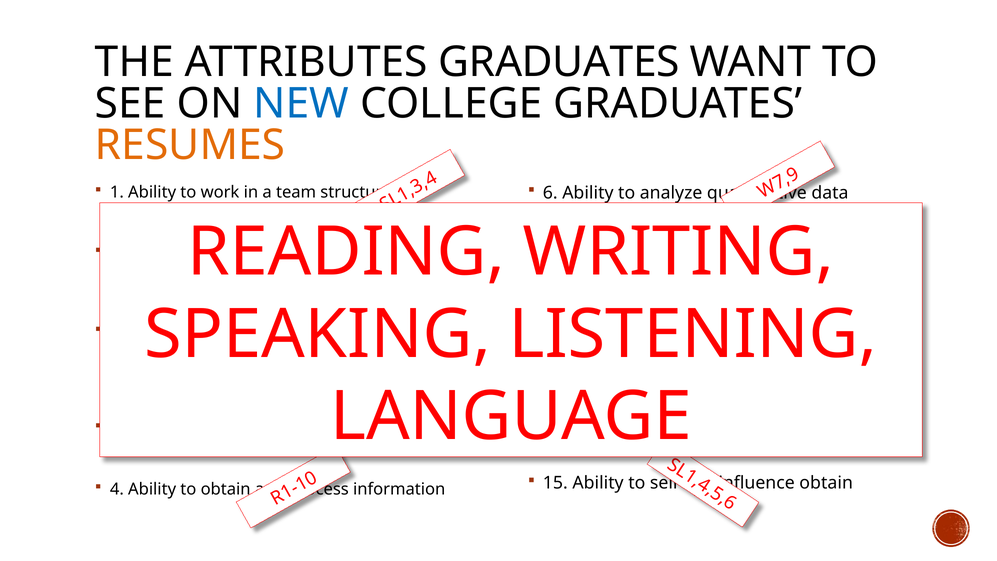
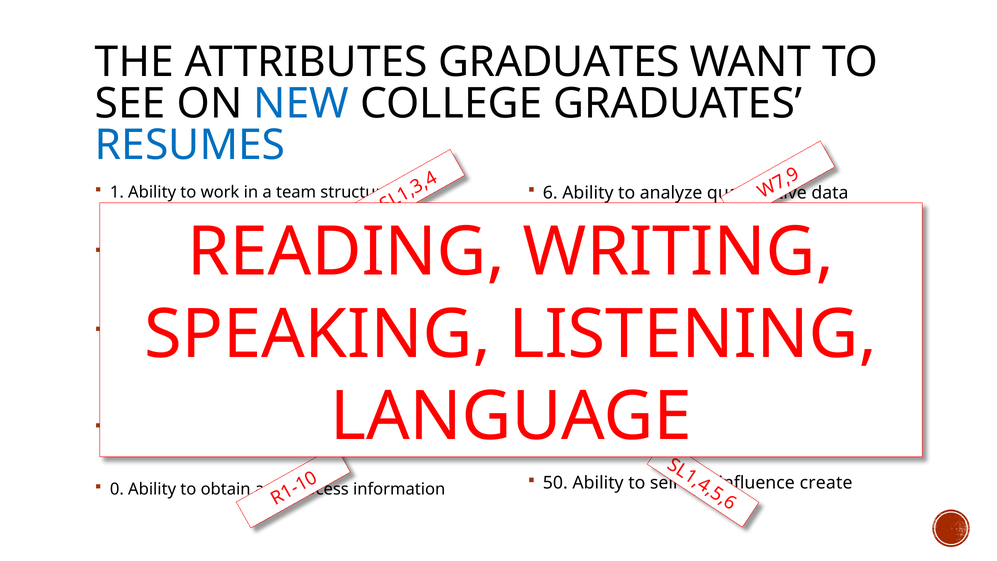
RESUMES colour: orange -> blue
15: 15 -> 50
obtain at (826, 483): obtain -> create
4 at (117, 489): 4 -> 0
